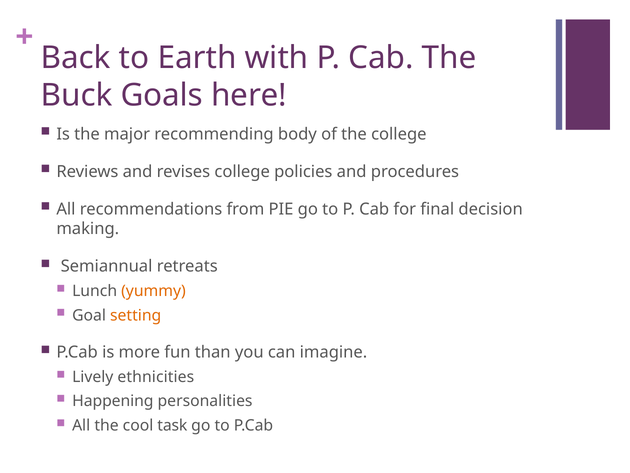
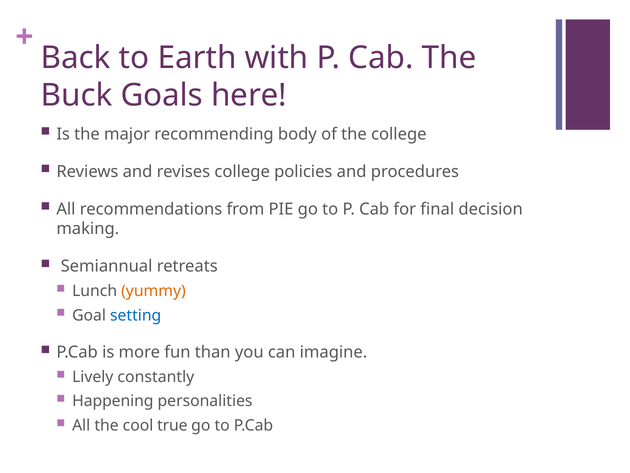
setting colour: orange -> blue
ethnicities: ethnicities -> constantly
task: task -> true
